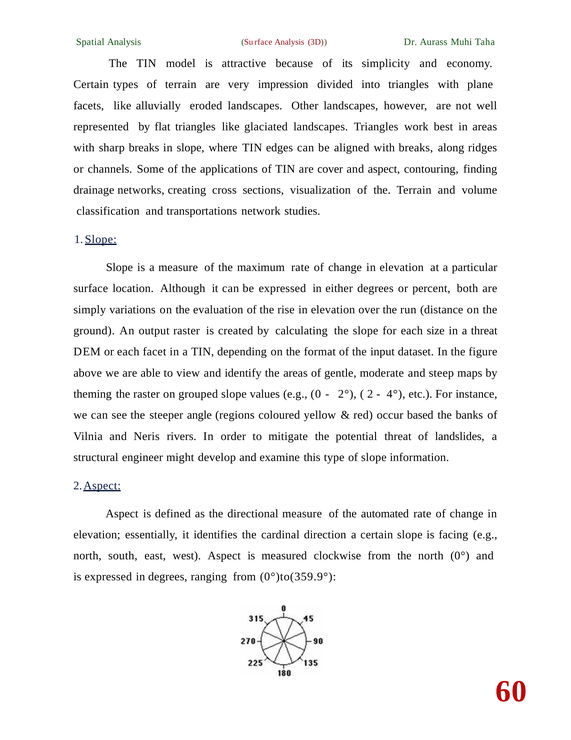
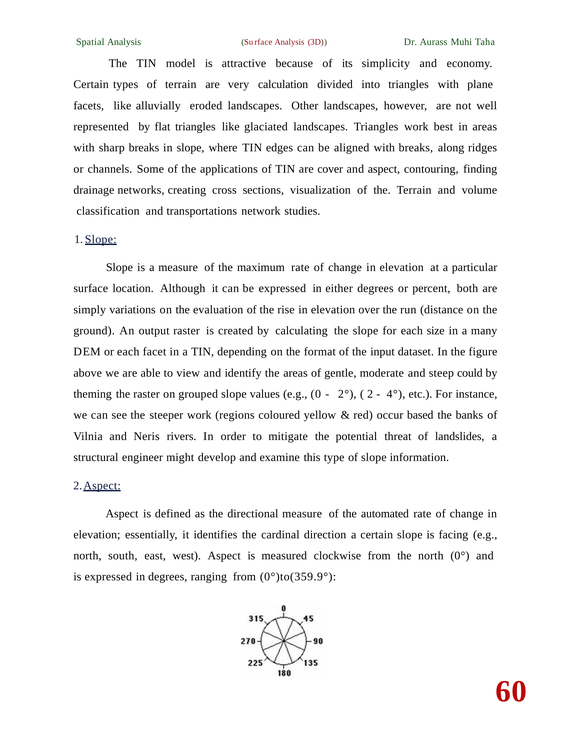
impression: impression -> calculation
a threat: threat -> many
maps: maps -> could
steeper angle: angle -> work
